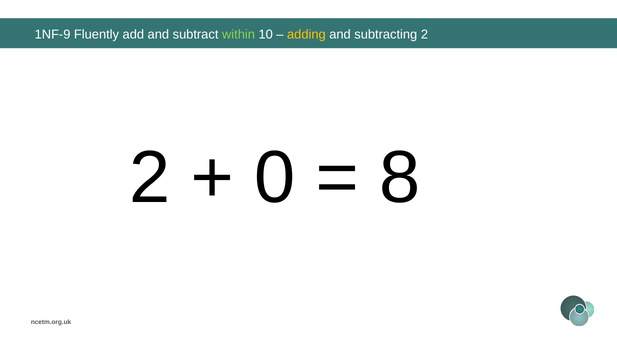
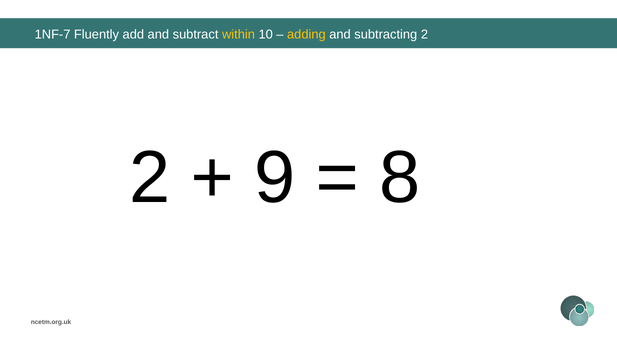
1NF-9: 1NF-9 -> 1NF-7
within colour: light green -> yellow
0: 0 -> 9
